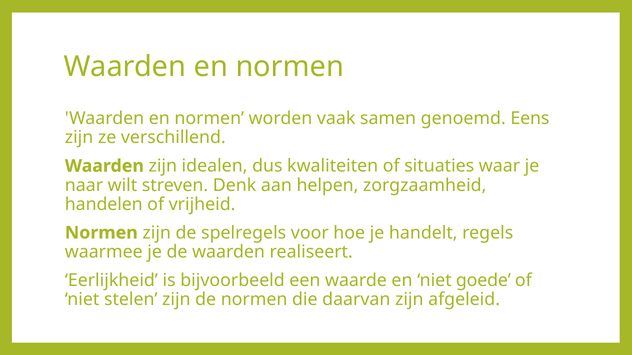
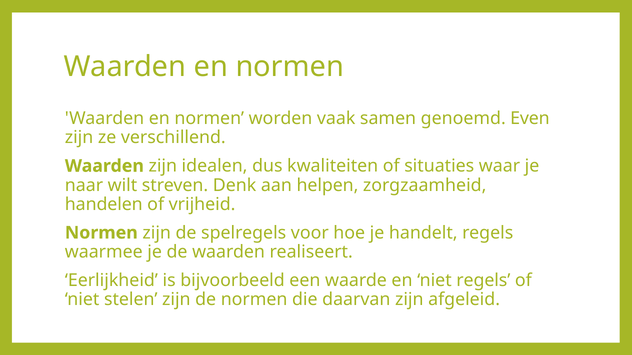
Eens: Eens -> Even
niet goede: goede -> regels
